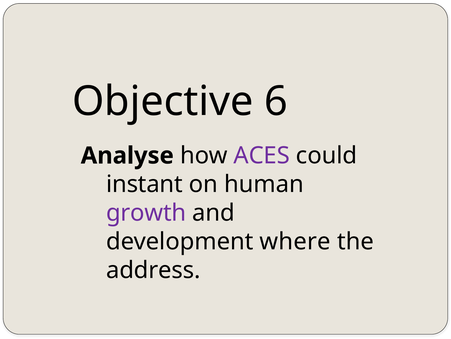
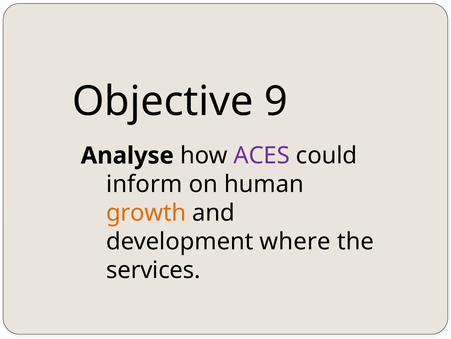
6: 6 -> 9
instant: instant -> inform
growth colour: purple -> orange
address: address -> services
